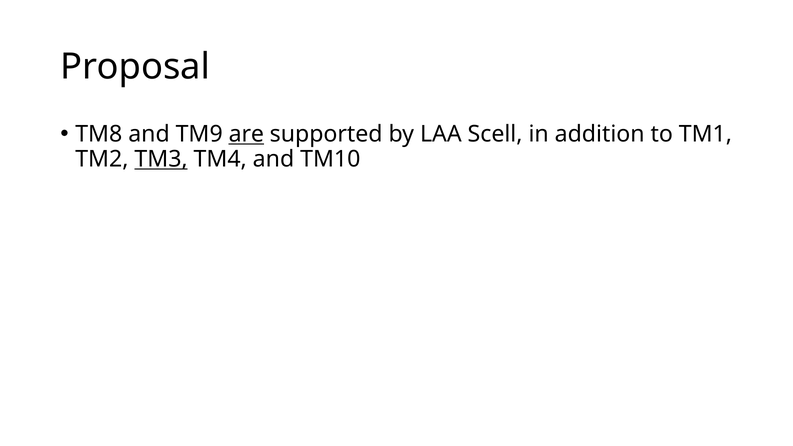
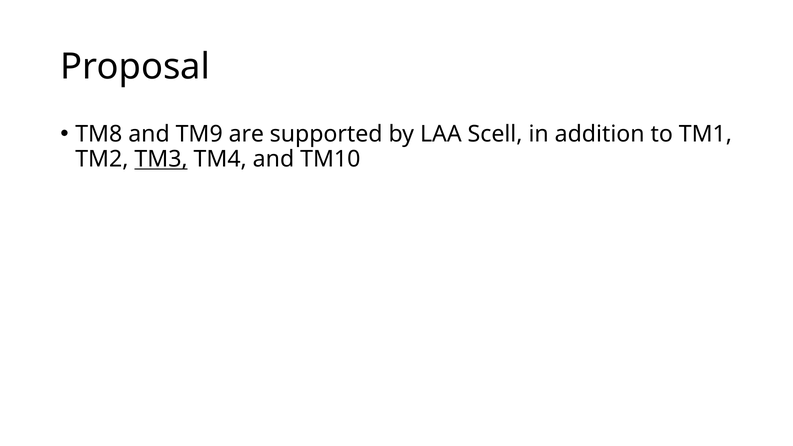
are underline: present -> none
